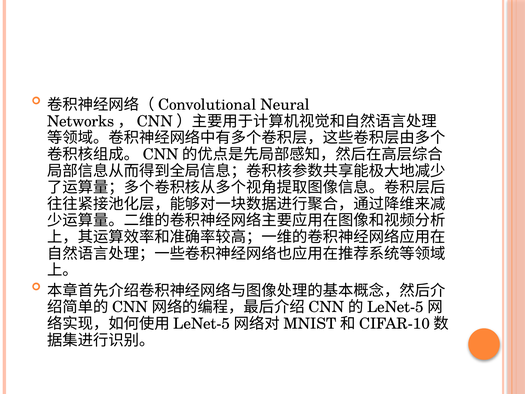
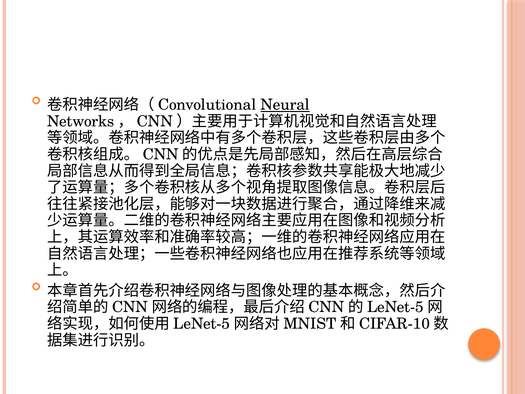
Neural underline: none -> present
